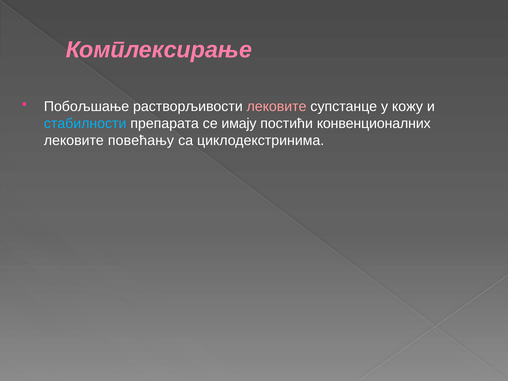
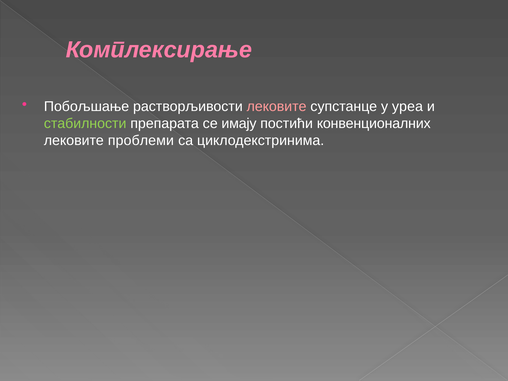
кожу: кожу -> уреа
стабилности colour: light blue -> light green
повећању: повећању -> проблеми
